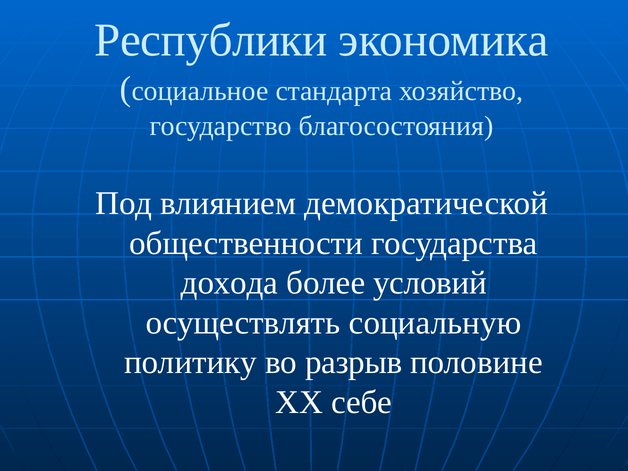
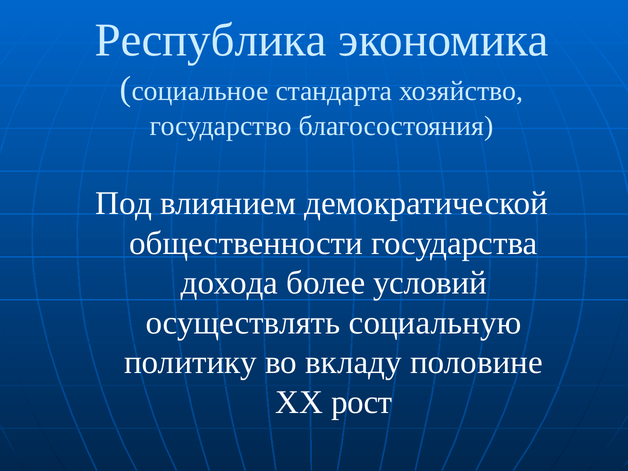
Республики: Республики -> Республика
разрыв: разрыв -> вкладу
себе: себе -> рост
